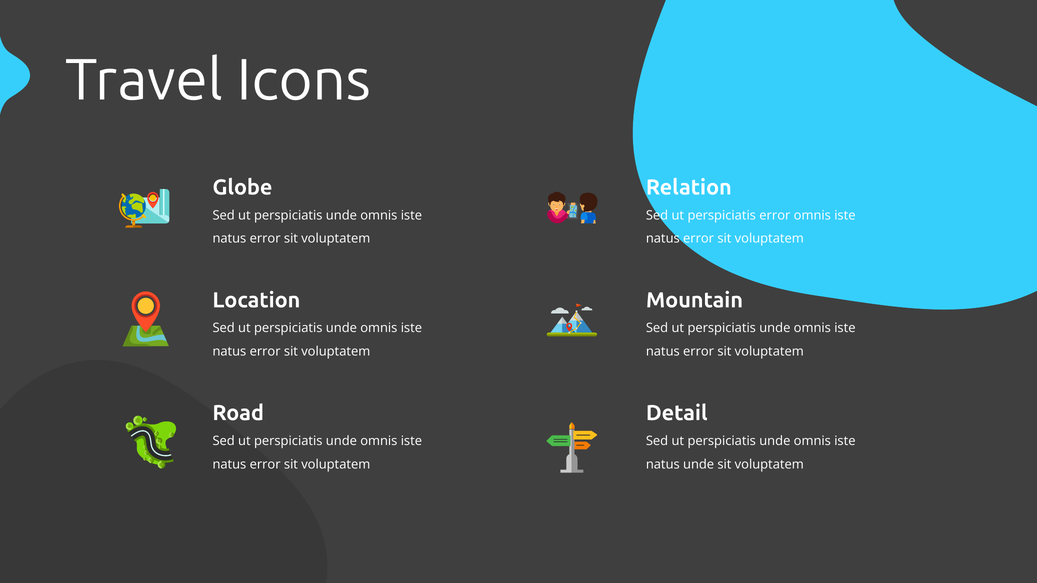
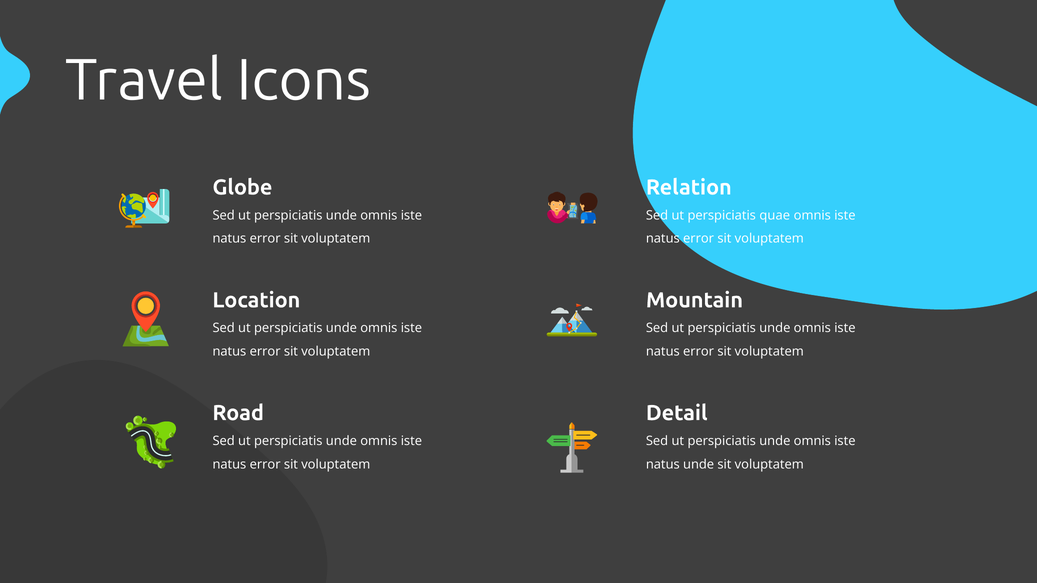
perspiciatis error: error -> quae
